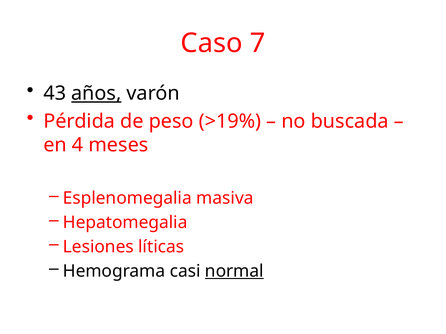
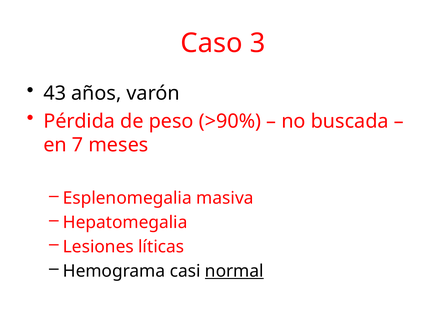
7: 7 -> 3
años underline: present -> none
>19%: >19% -> >90%
4: 4 -> 7
